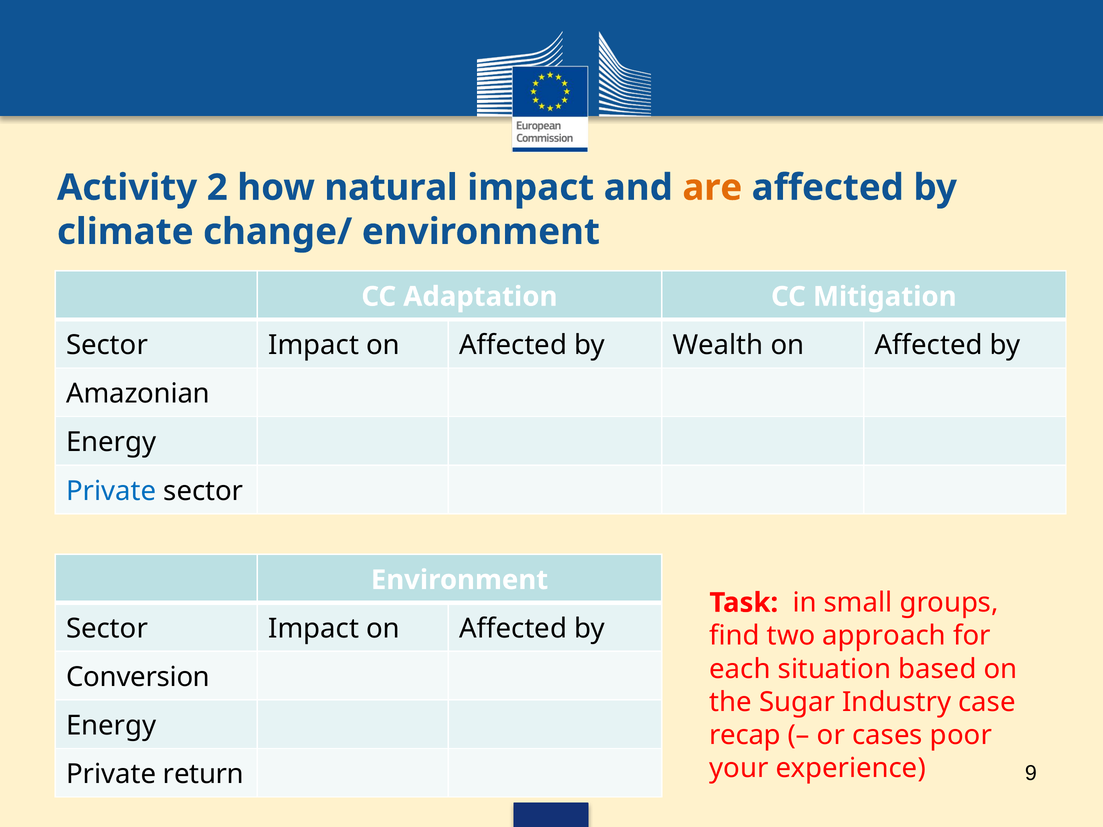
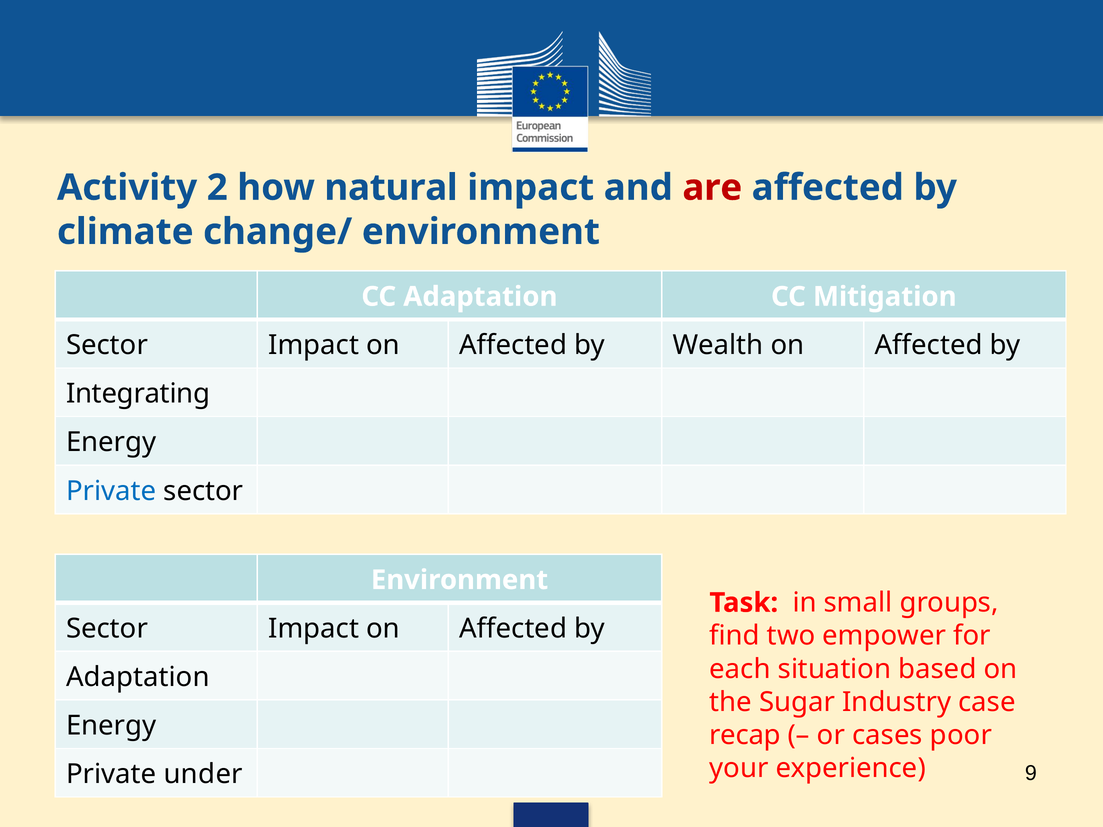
are colour: orange -> red
Amazonian: Amazonian -> Integrating
approach: approach -> empower
Conversion at (138, 677): Conversion -> Adaptation
return: return -> under
